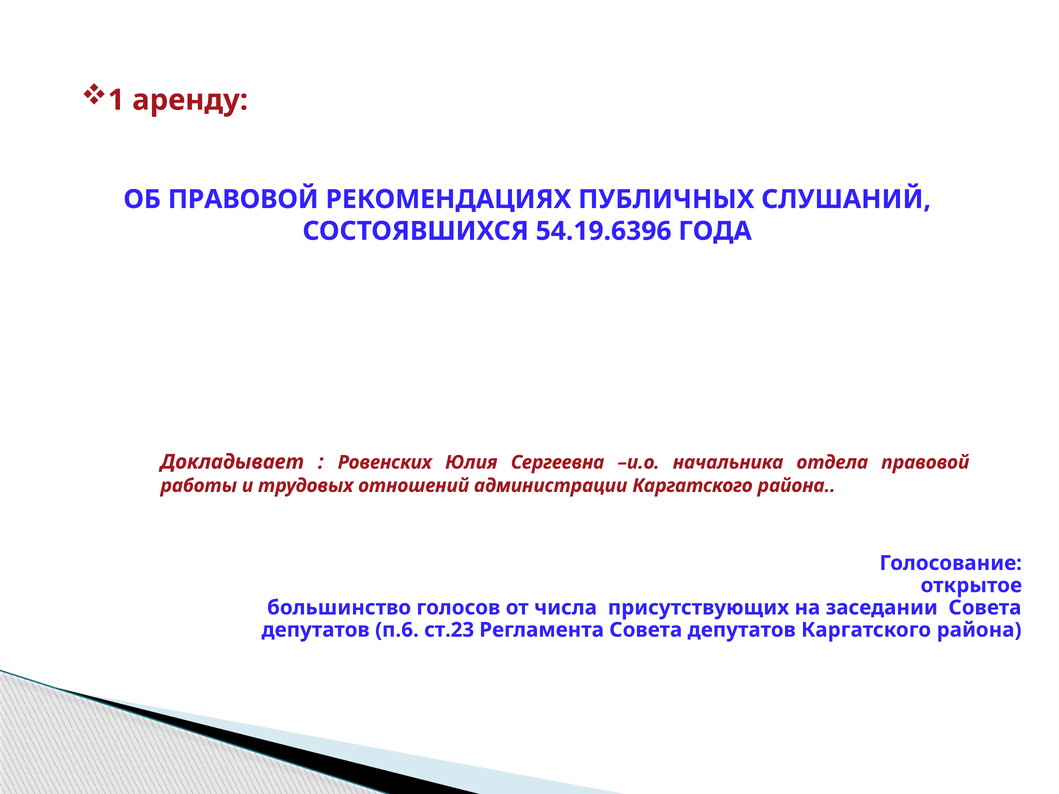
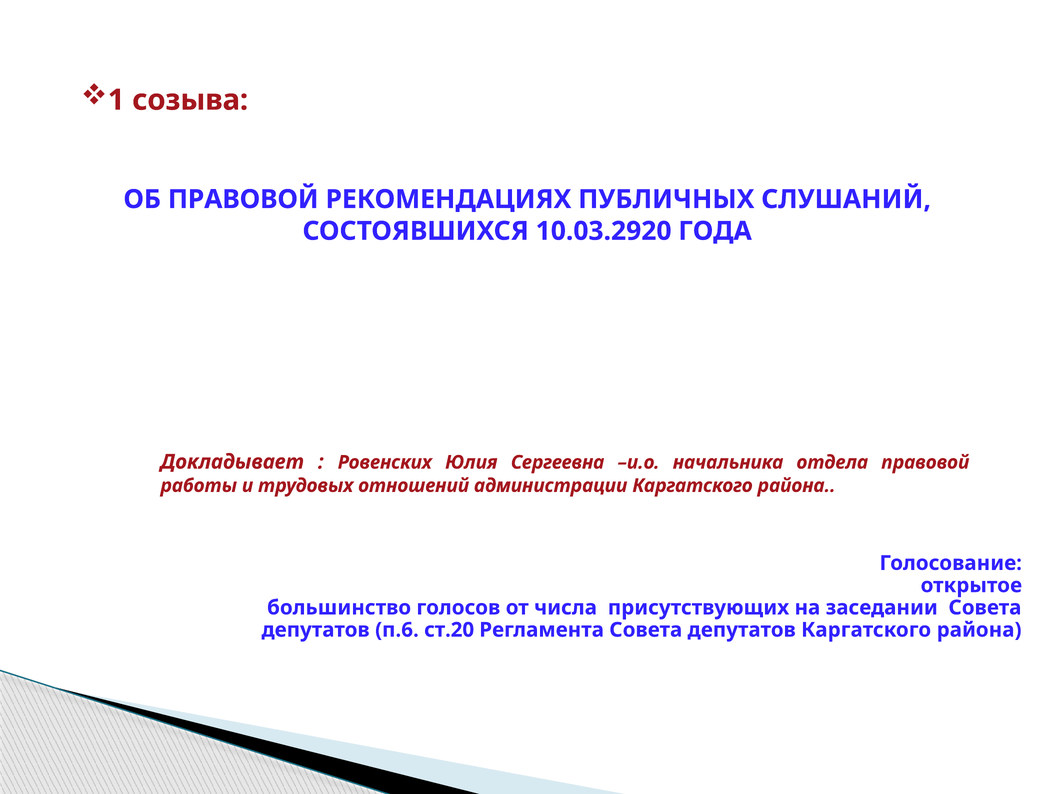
аренду: аренду -> созыва
54.19.6396: 54.19.6396 -> 10.03.2920
ст.23: ст.23 -> ст.20
